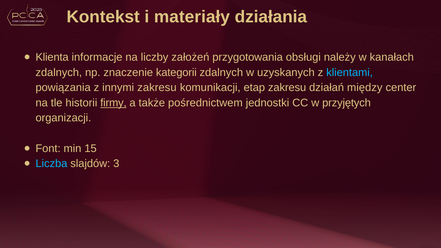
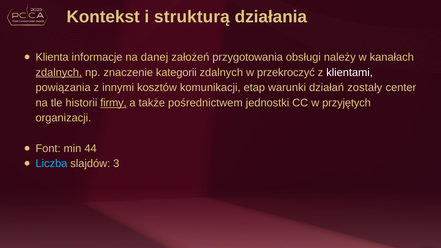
materiały: materiały -> strukturą
liczby: liczby -> danej
zdalnych at (59, 72) underline: none -> present
uzyskanych: uzyskanych -> przekroczyć
klientami colour: light blue -> white
innymi zakresu: zakresu -> kosztów
etap zakresu: zakresu -> warunki
między: między -> zostały
15: 15 -> 44
